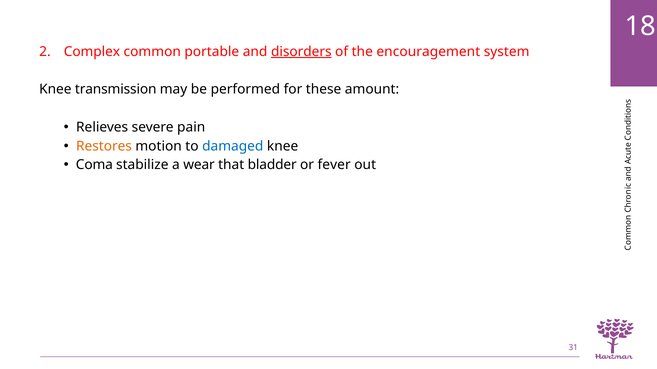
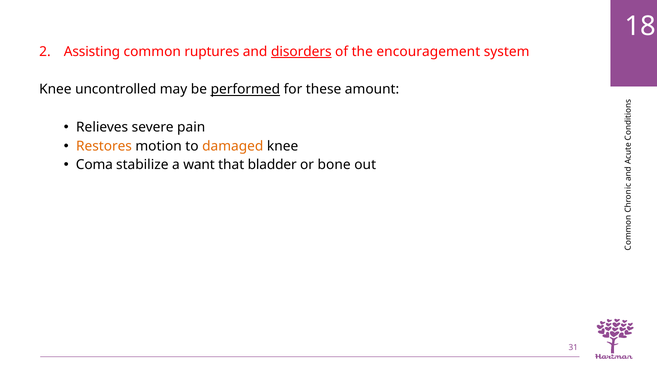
Complex: Complex -> Assisting
portable: portable -> ruptures
transmission: transmission -> uncontrolled
performed underline: none -> present
damaged colour: blue -> orange
wear: wear -> want
fever: fever -> bone
